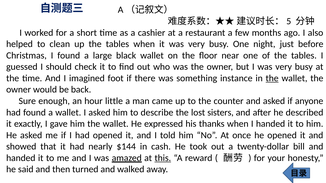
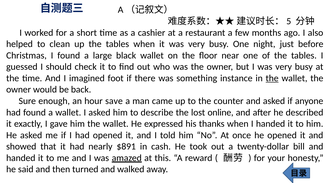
little: little -> save
sisters: sisters -> online
$144: $144 -> $891
this underline: present -> none
